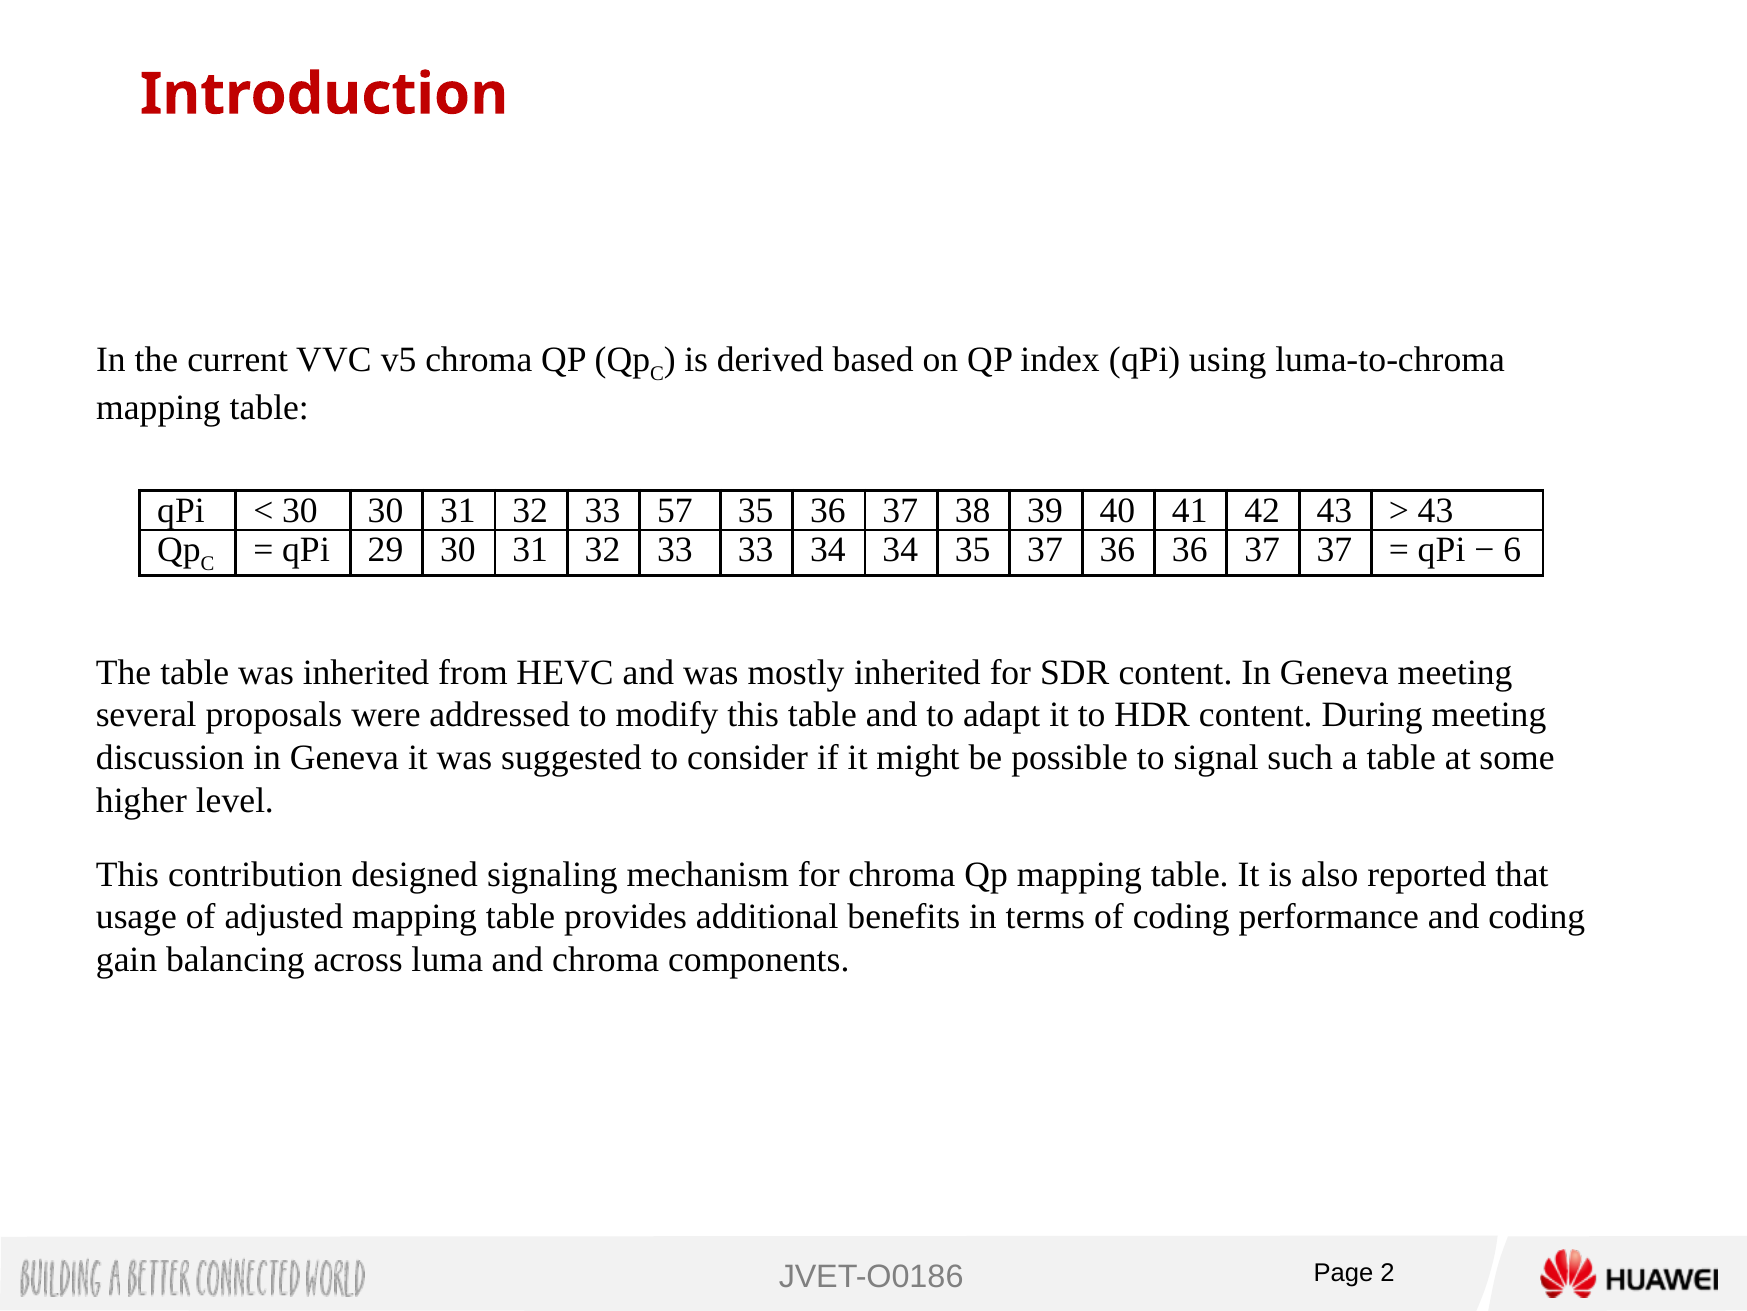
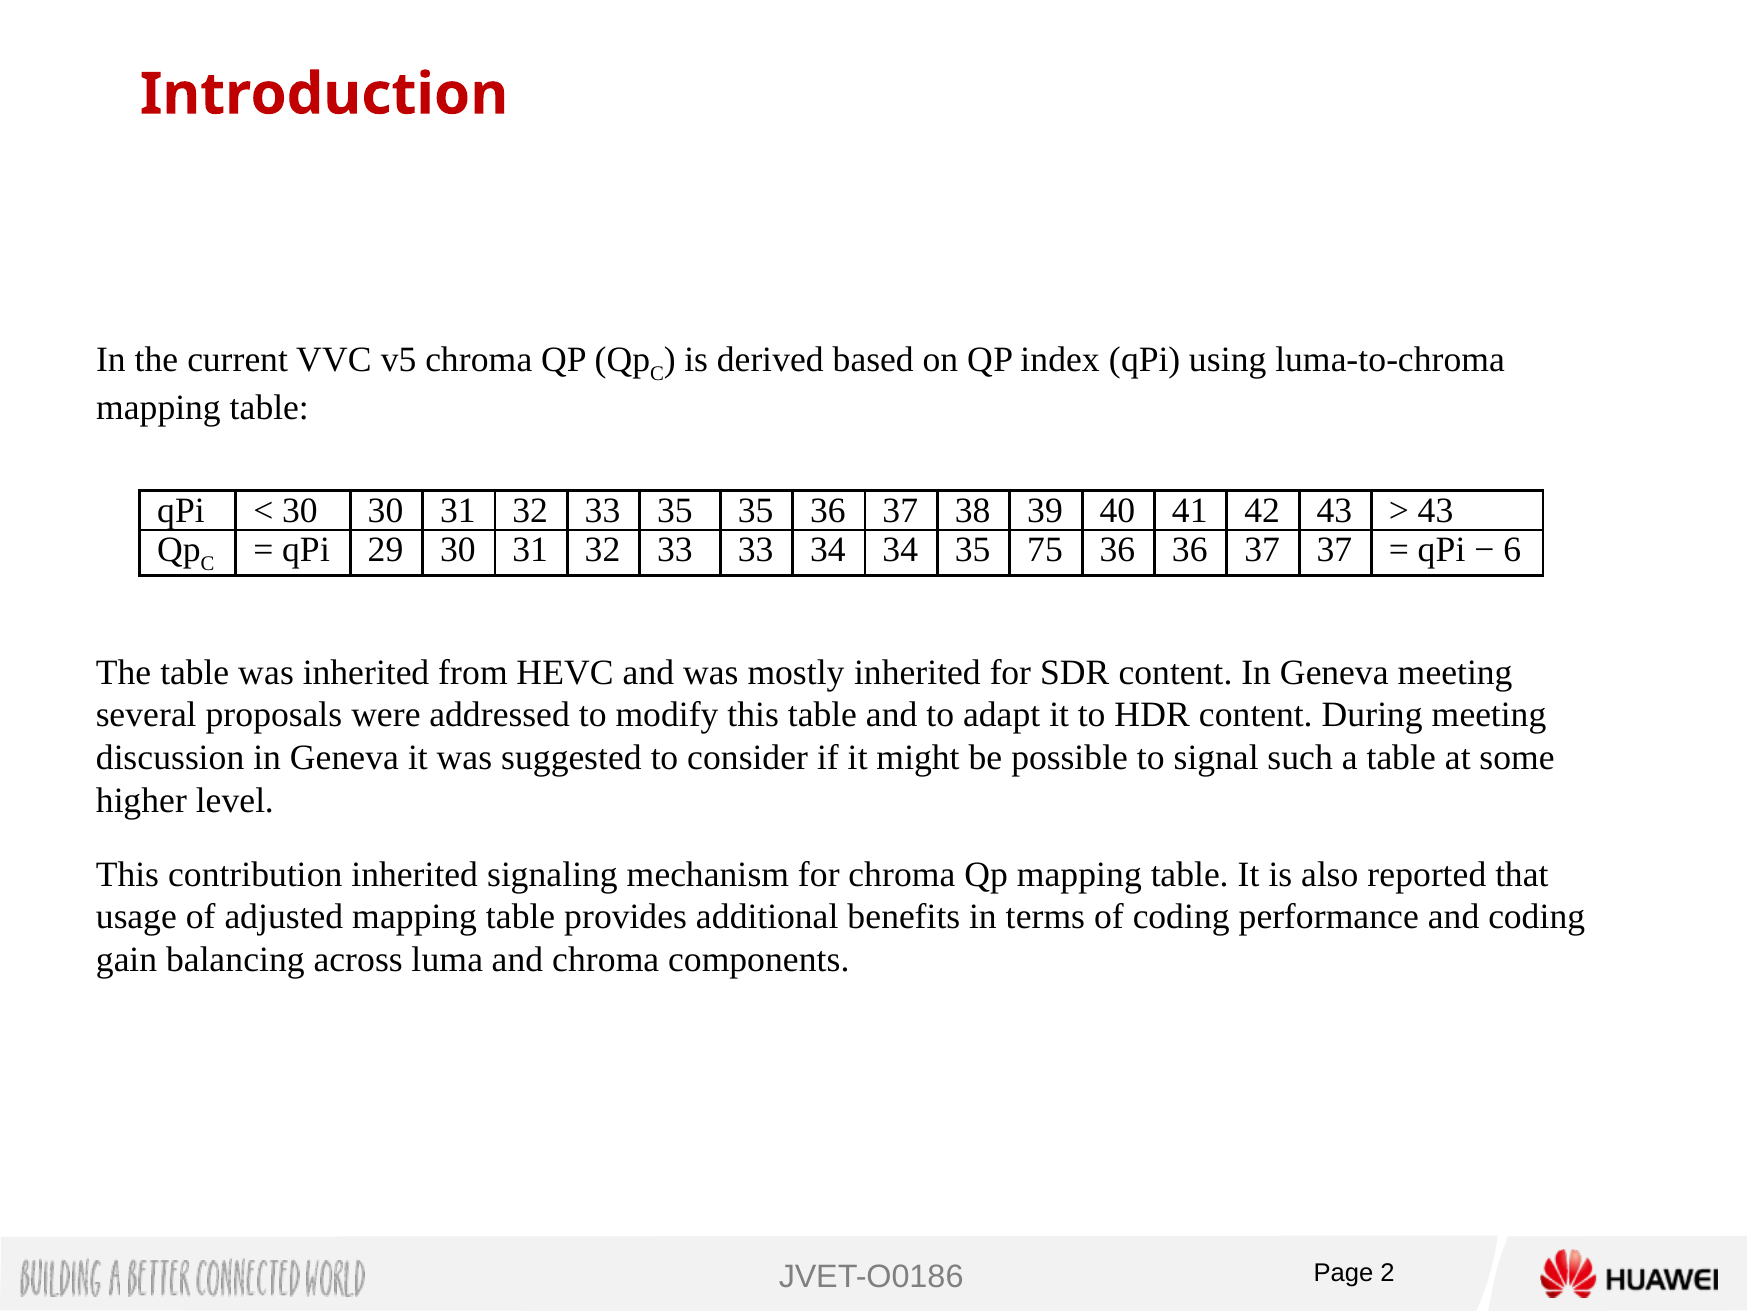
33 57: 57 -> 35
35 37: 37 -> 75
contribution designed: designed -> inherited
